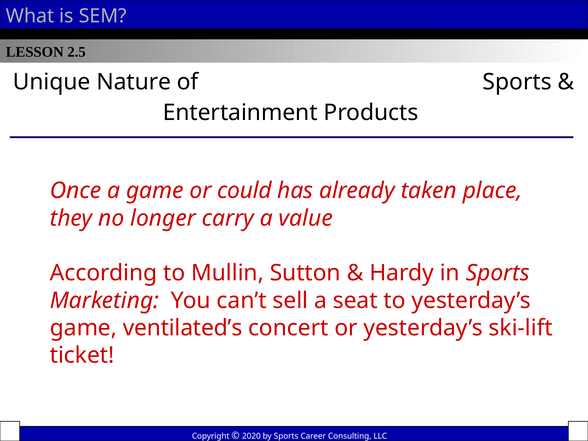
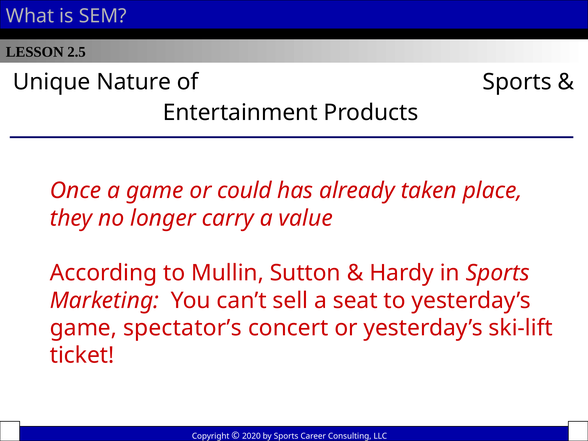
ventilated’s: ventilated’s -> spectator’s
